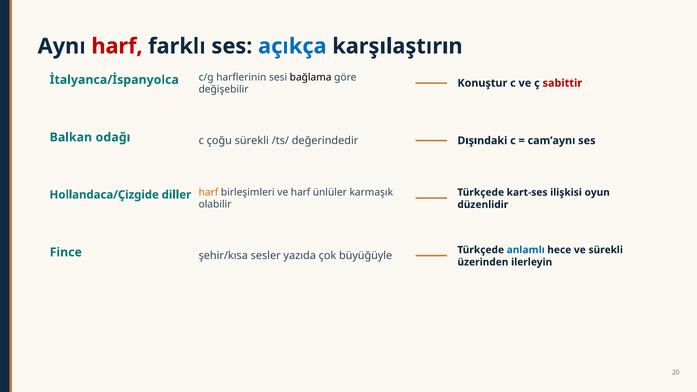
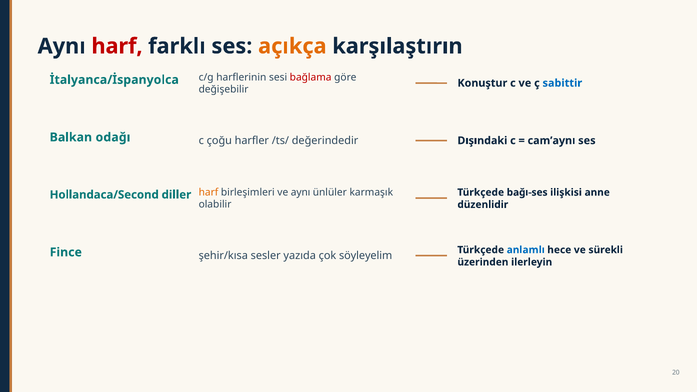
açıkça colour: blue -> orange
bağlama colour: black -> red
sabittir colour: red -> blue
çoğu sürekli: sürekli -> harfler
kart-ses: kart-ses -> bağı-ses
oyun: oyun -> anne
Hollandaca/Çizgide: Hollandaca/Çizgide -> Hollandaca/Second
ve harf: harf -> aynı
büyüğüyle: büyüğüyle -> söyleyelim
